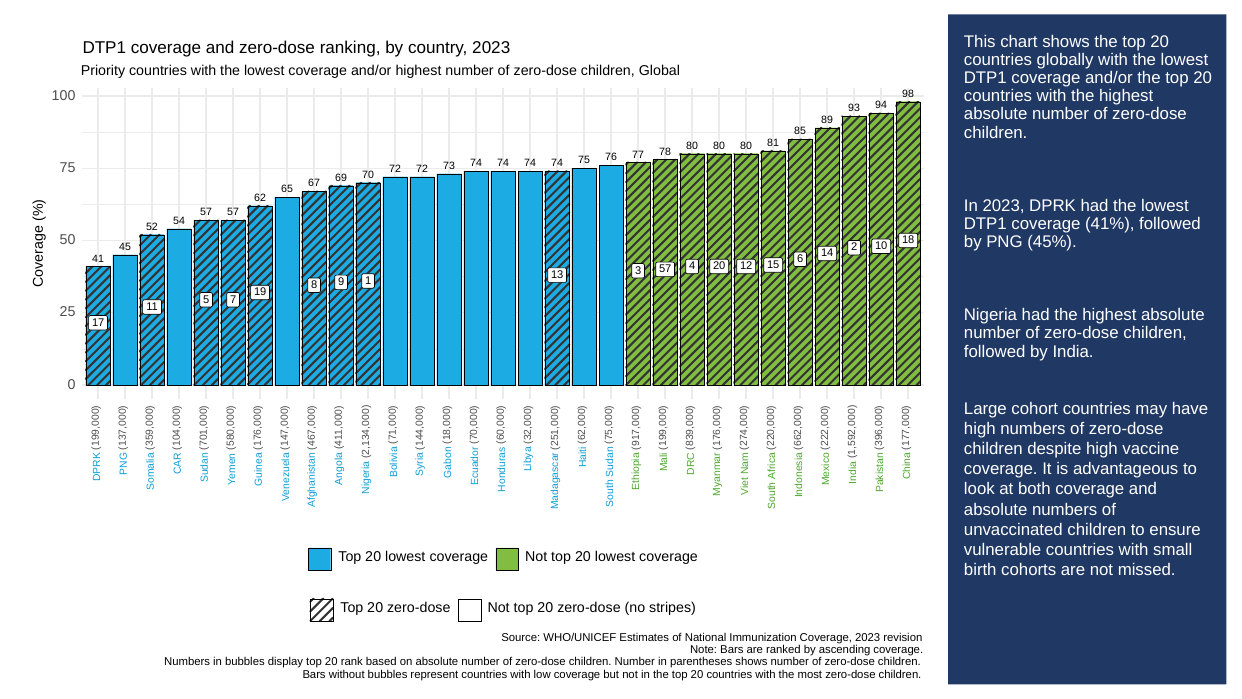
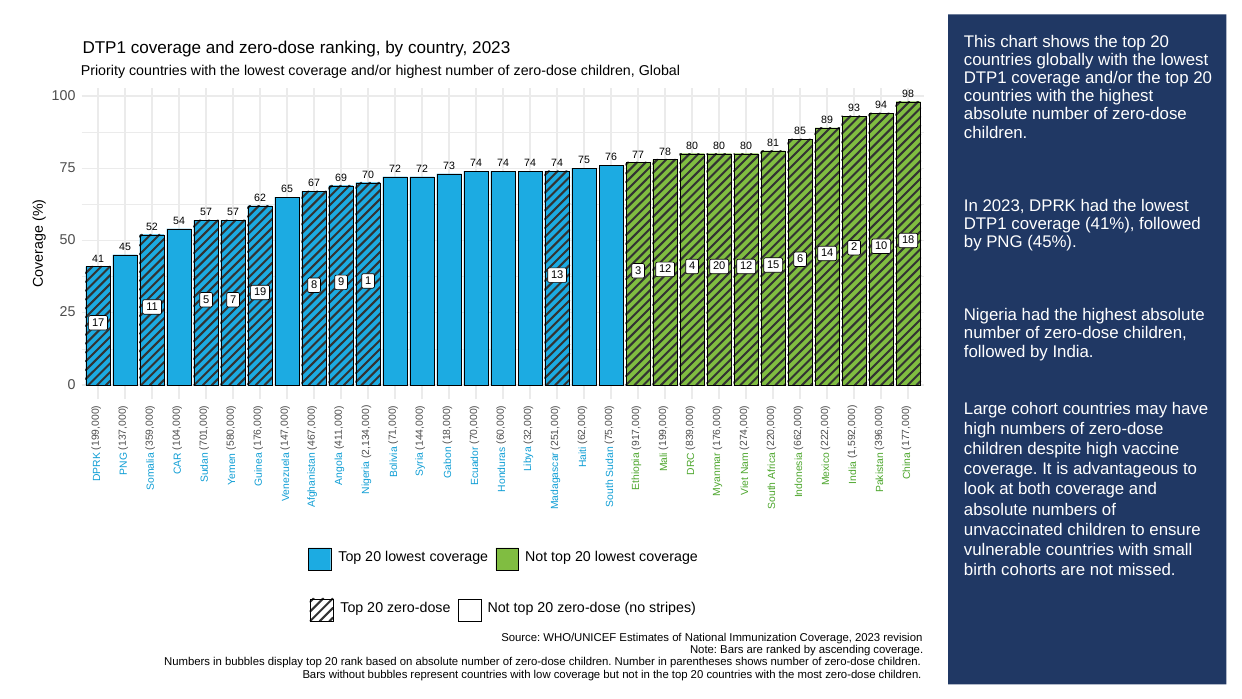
3 57: 57 -> 12
